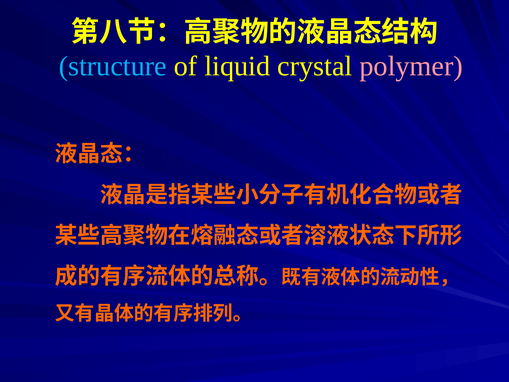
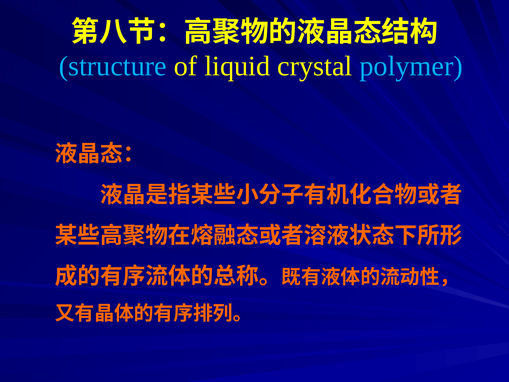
polymer colour: pink -> light blue
